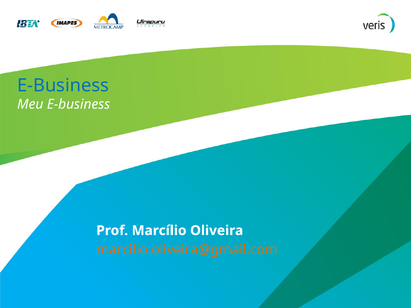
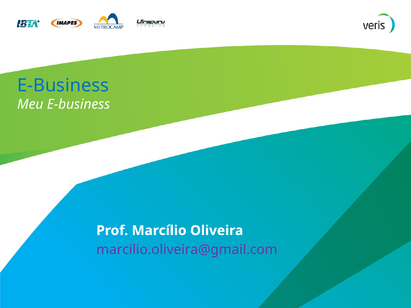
marcilio.oliveira@gmail.com colour: orange -> purple
